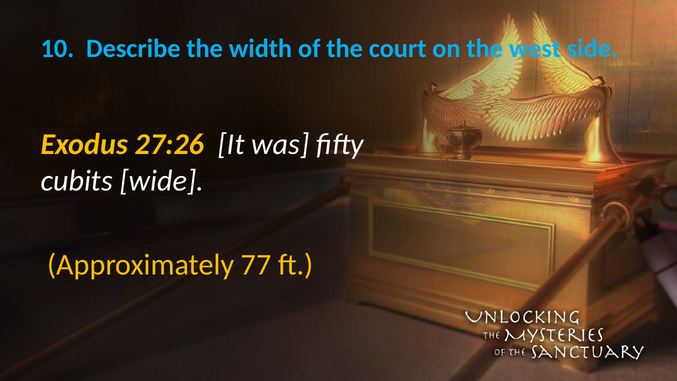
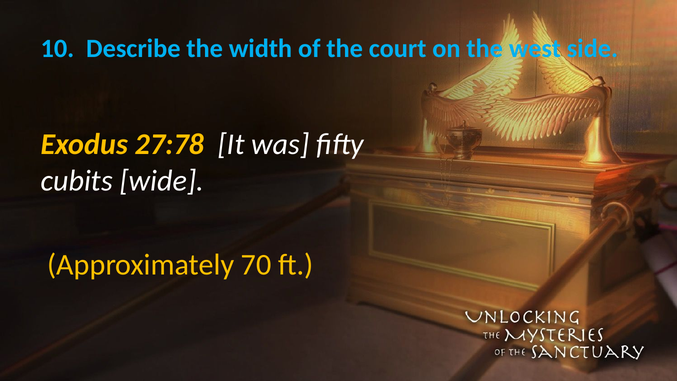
27:26: 27:26 -> 27:78
77: 77 -> 70
